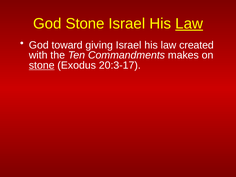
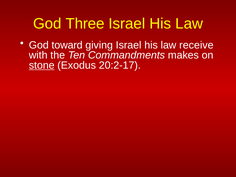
God Stone: Stone -> Three
Law at (189, 24) underline: present -> none
created: created -> receive
20:3-17: 20:3-17 -> 20:2-17
